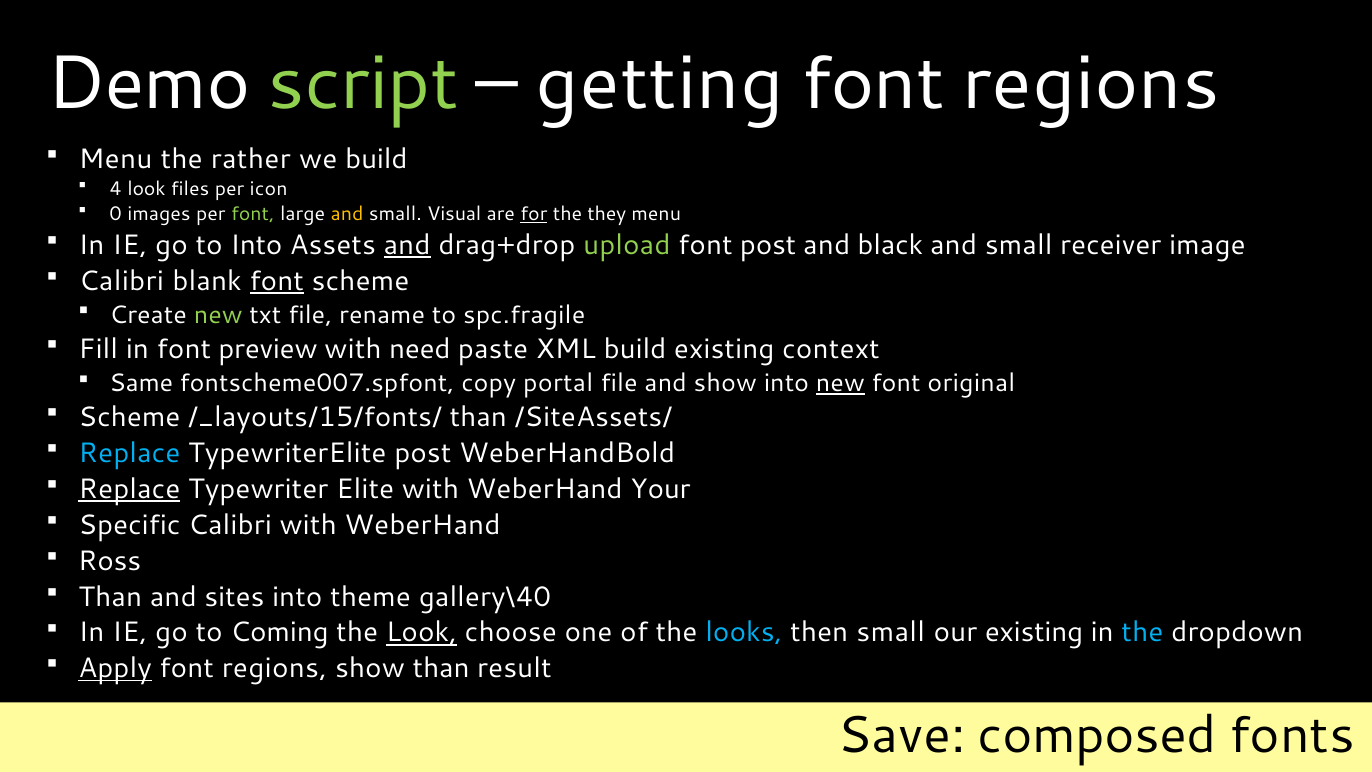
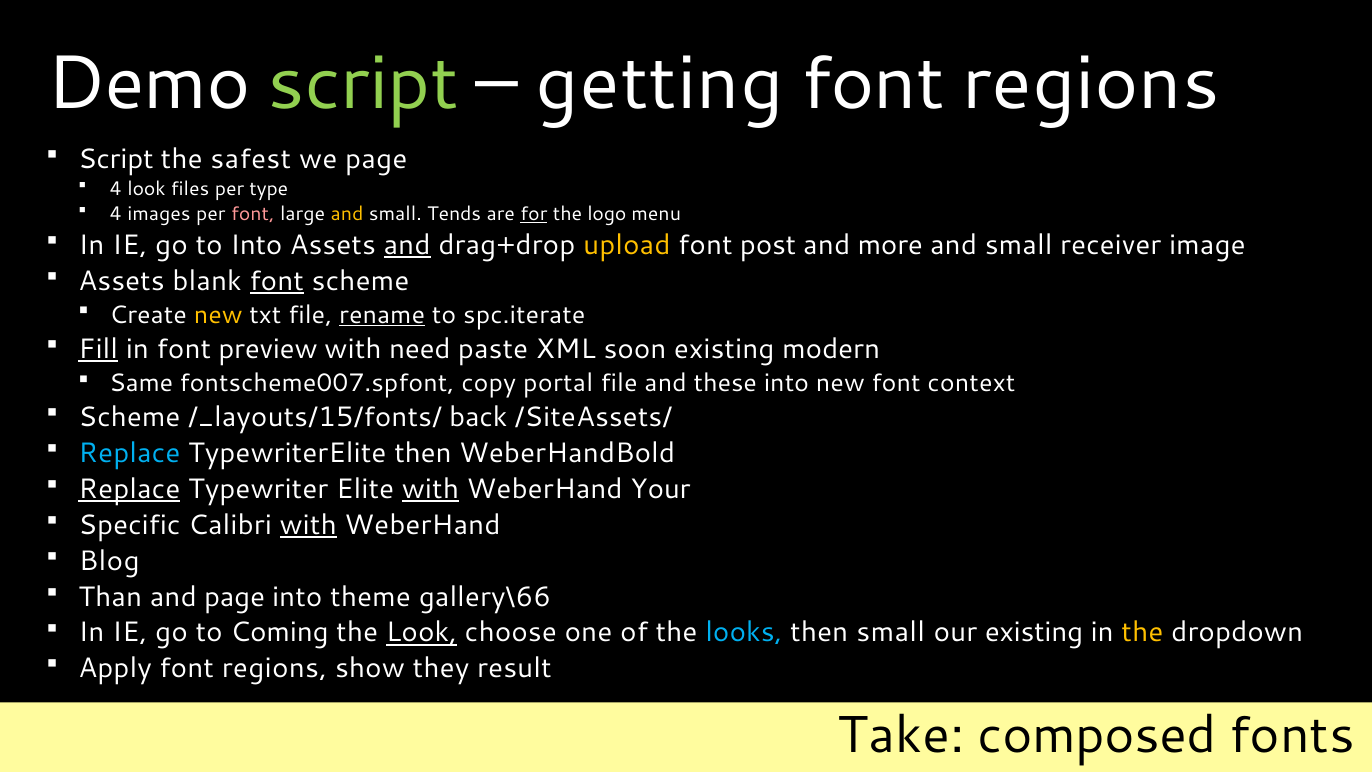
Menu at (116, 159): Menu -> Script
rather: rather -> safest
we build: build -> page
icon: icon -> type
0 at (116, 214): 0 -> 4
font at (253, 214) colour: light green -> pink
Visual: Visual -> Tends
they: they -> logo
upload colour: light green -> yellow
black: black -> more
Calibri at (121, 281): Calibri -> Assets
new at (218, 315) colour: light green -> yellow
rename underline: none -> present
spc.fragile: spc.fragile -> spc.iterate
Fill underline: none -> present
XML build: build -> soon
context: context -> modern
and show: show -> these
new at (840, 383) underline: present -> none
original: original -> context
/_layouts/15/fonts/ than: than -> back
TypewriterElite post: post -> then
with at (430, 489) underline: none -> present
with at (308, 525) underline: none -> present
Ross: Ross -> Blog
and sites: sites -> page
gallery\40: gallery\40 -> gallery\66
the at (1142, 632) colour: light blue -> yellow
Apply underline: present -> none
show than: than -> they
Save: Save -> Take
